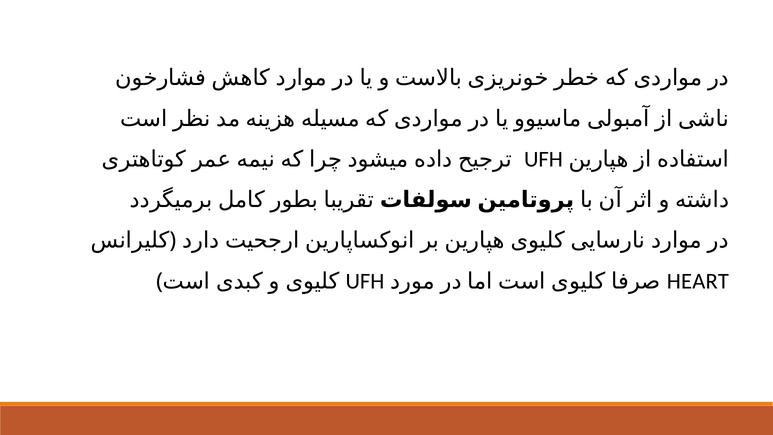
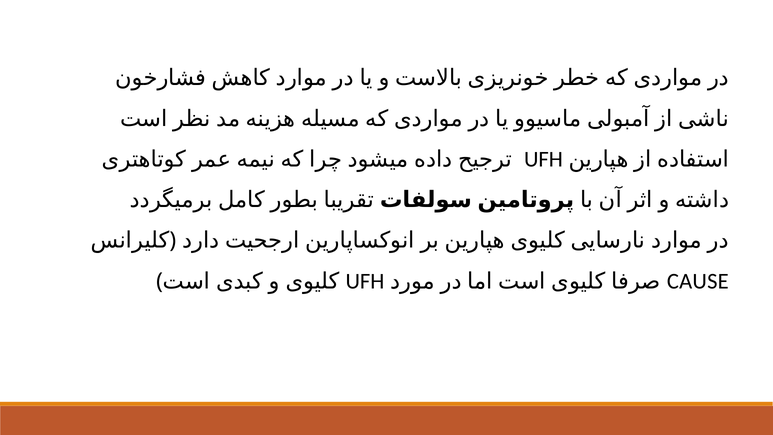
HEART: HEART -> CAUSE
